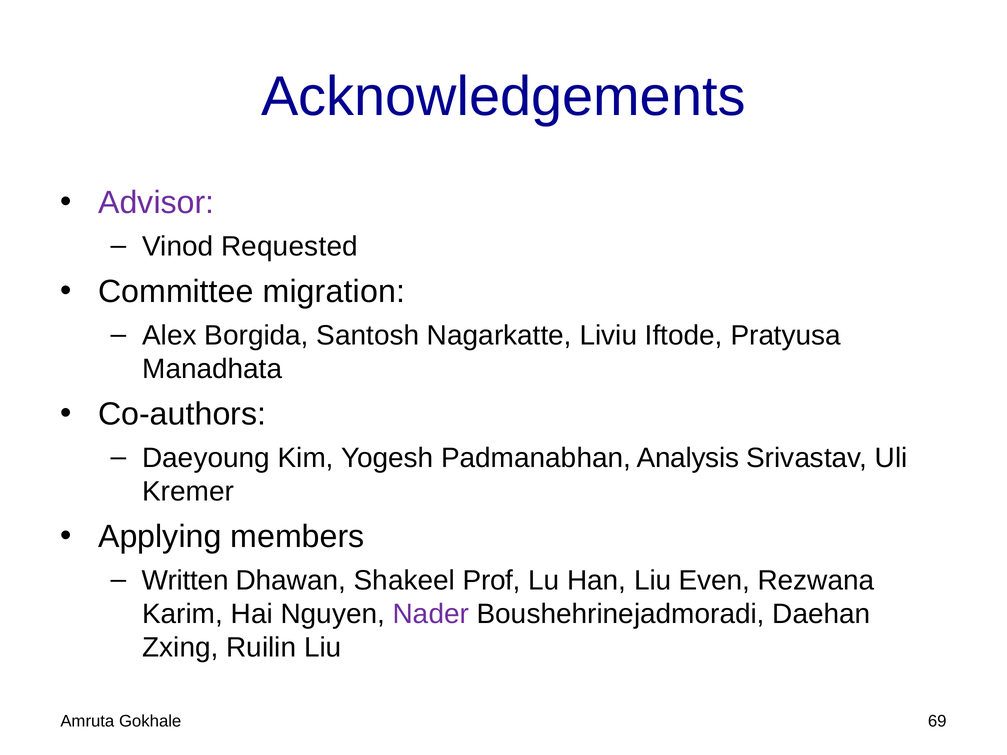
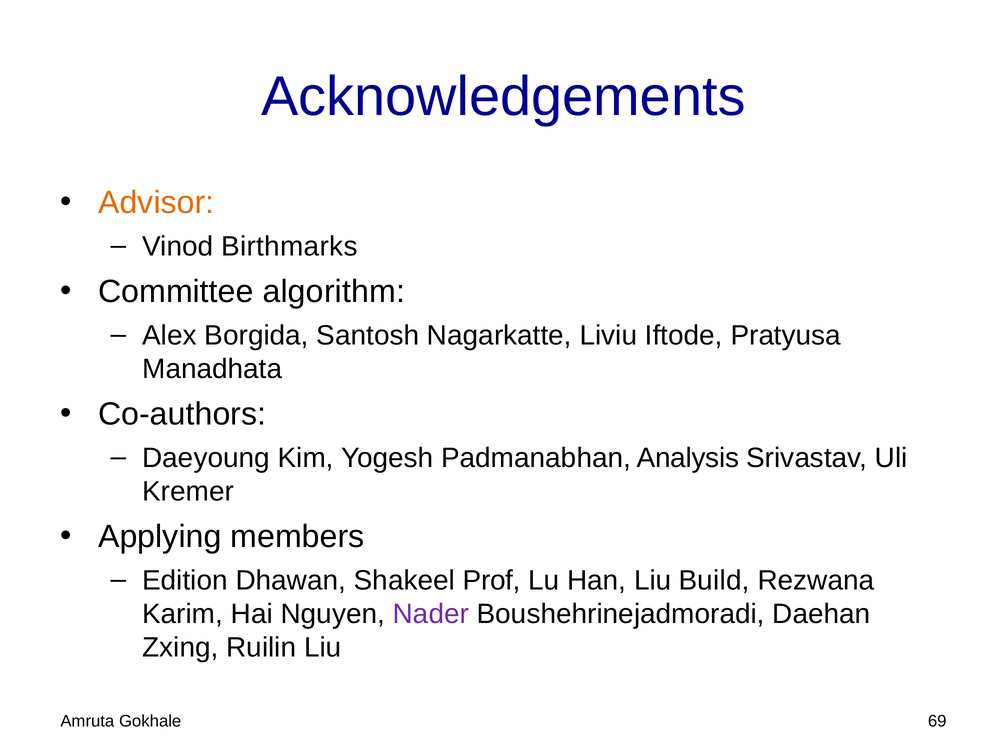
Advisor colour: purple -> orange
Requested: Requested -> Birthmarks
migration: migration -> algorithm
Written: Written -> Edition
Even: Even -> Build
